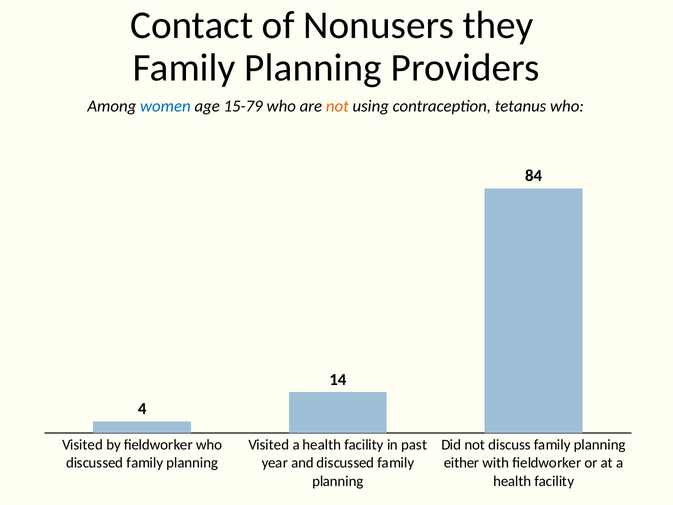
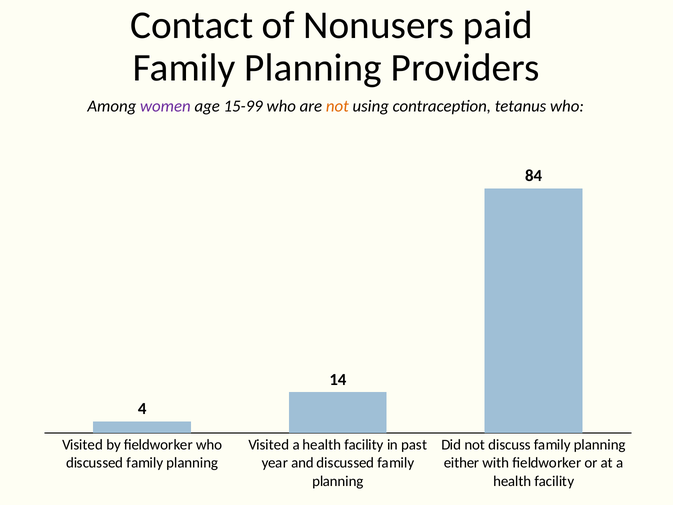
they: they -> paid
women colour: blue -> purple
15-79: 15-79 -> 15-99
